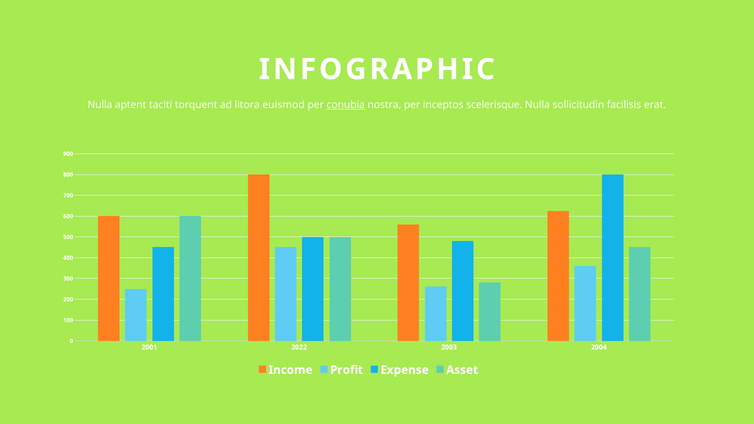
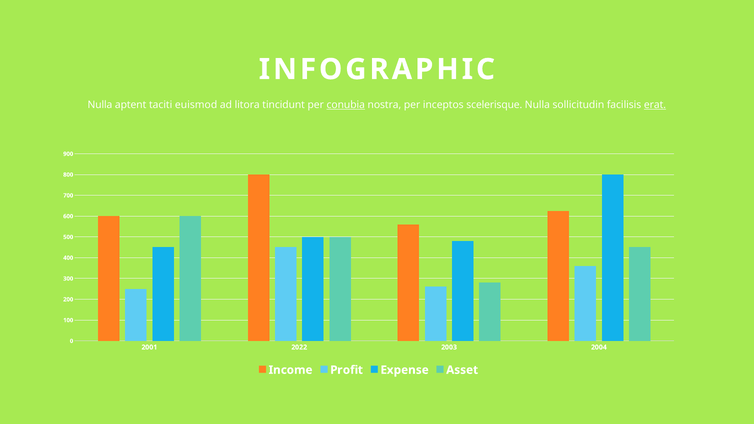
torquent: torquent -> euismod
euismod: euismod -> tincidunt
erat underline: none -> present
